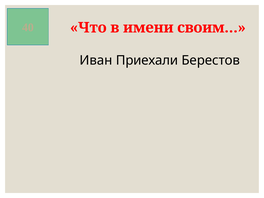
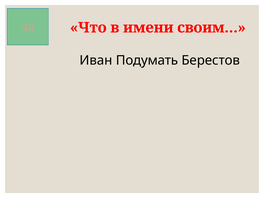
Приехали: Приехали -> Подумать
